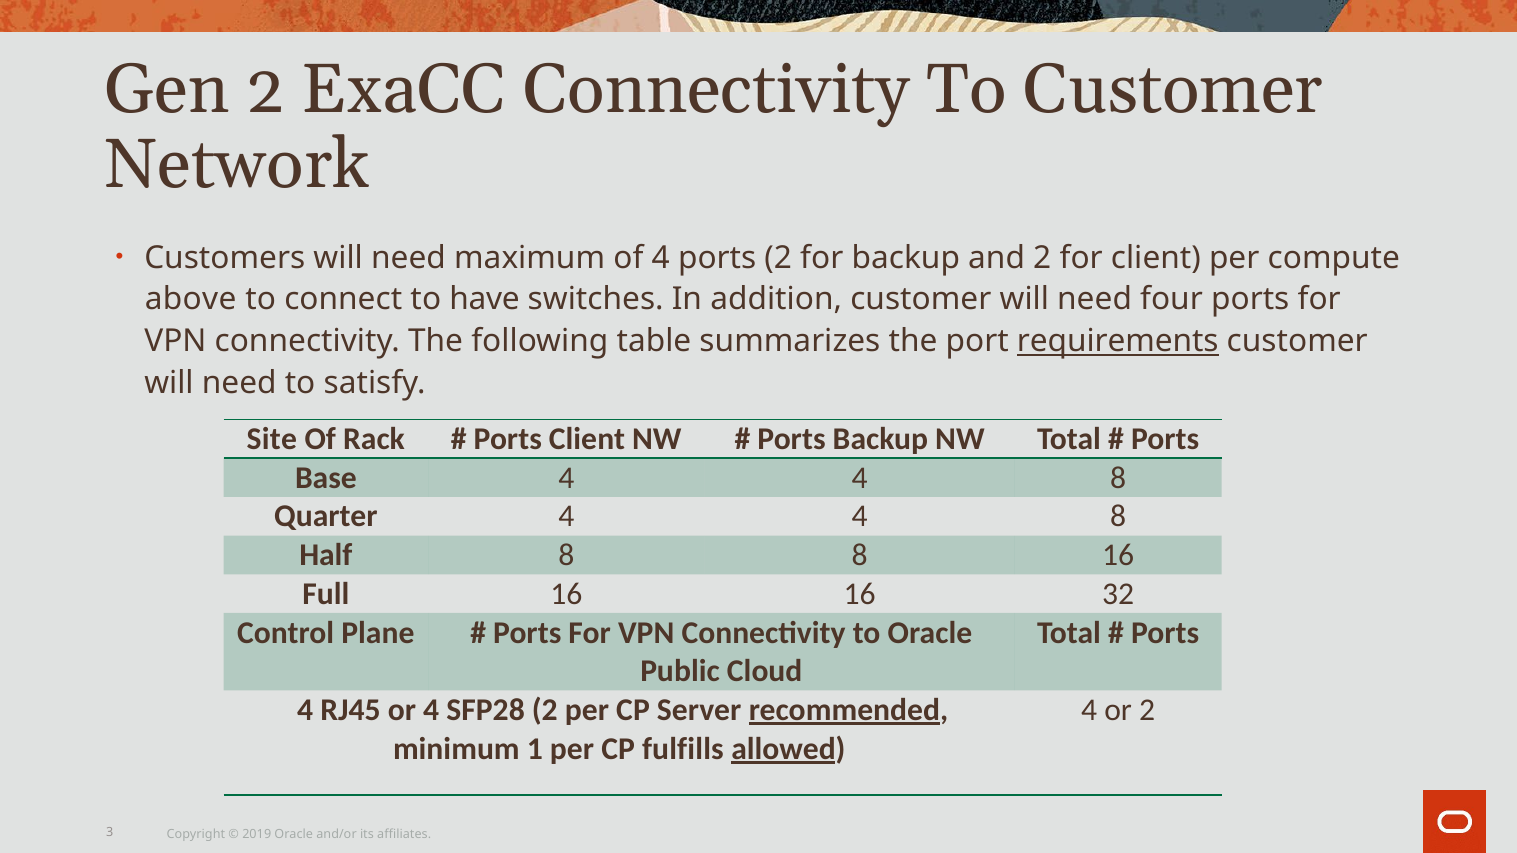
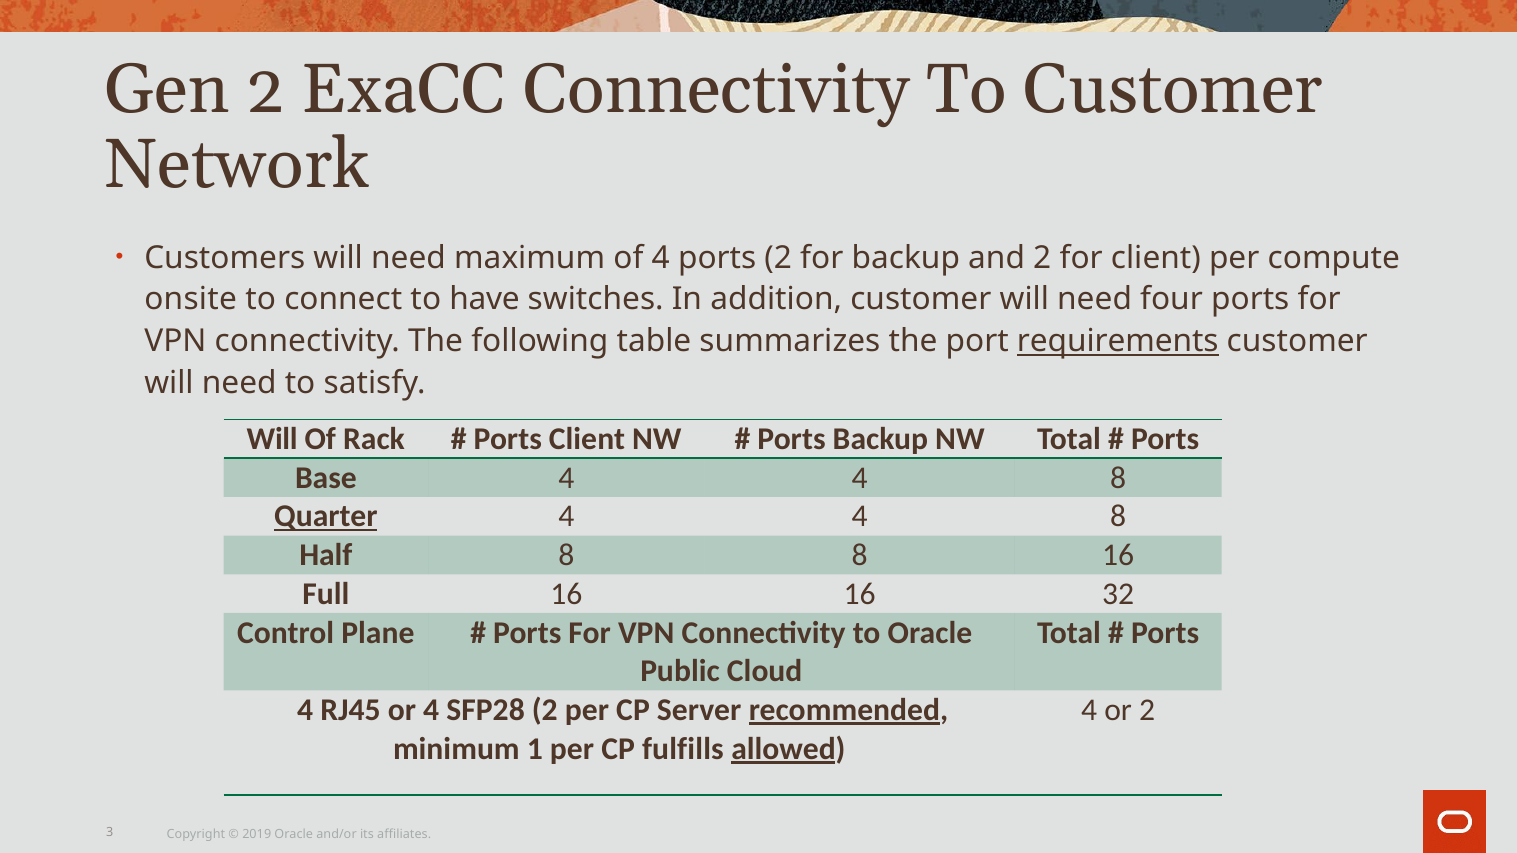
above: above -> onsite
Site at (272, 439): Site -> Will
Quarter underline: none -> present
